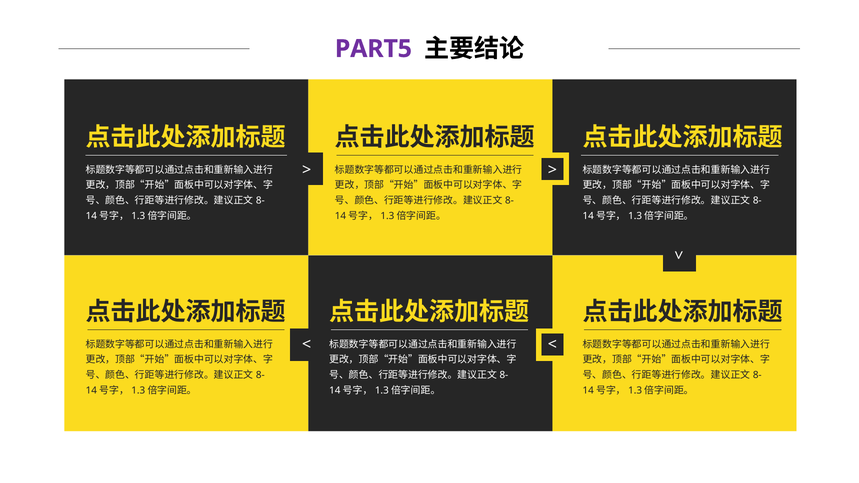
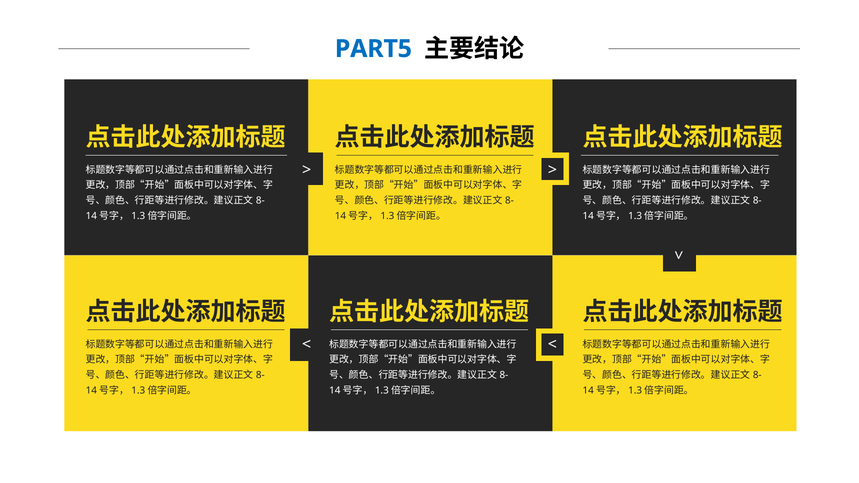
PART5 colour: purple -> blue
